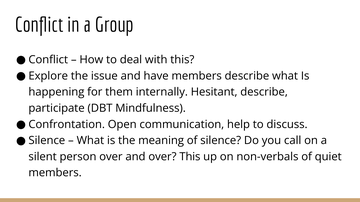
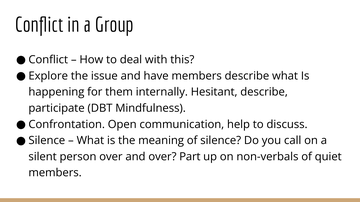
over This: This -> Part
